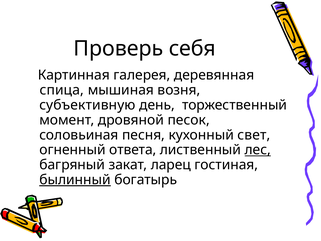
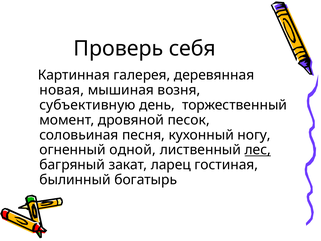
спица: спица -> новая
свет: свет -> ногу
ответа: ответа -> одной
былинный underline: present -> none
